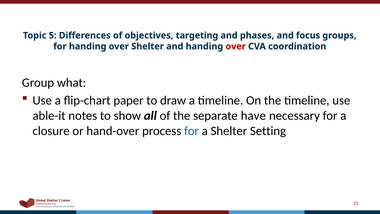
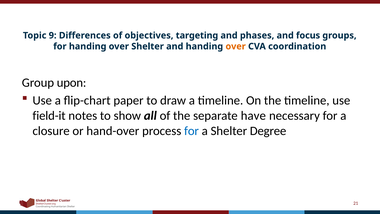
5: 5 -> 9
over at (236, 46) colour: red -> orange
what: what -> upon
able-it: able-it -> field-it
Setting: Setting -> Degree
